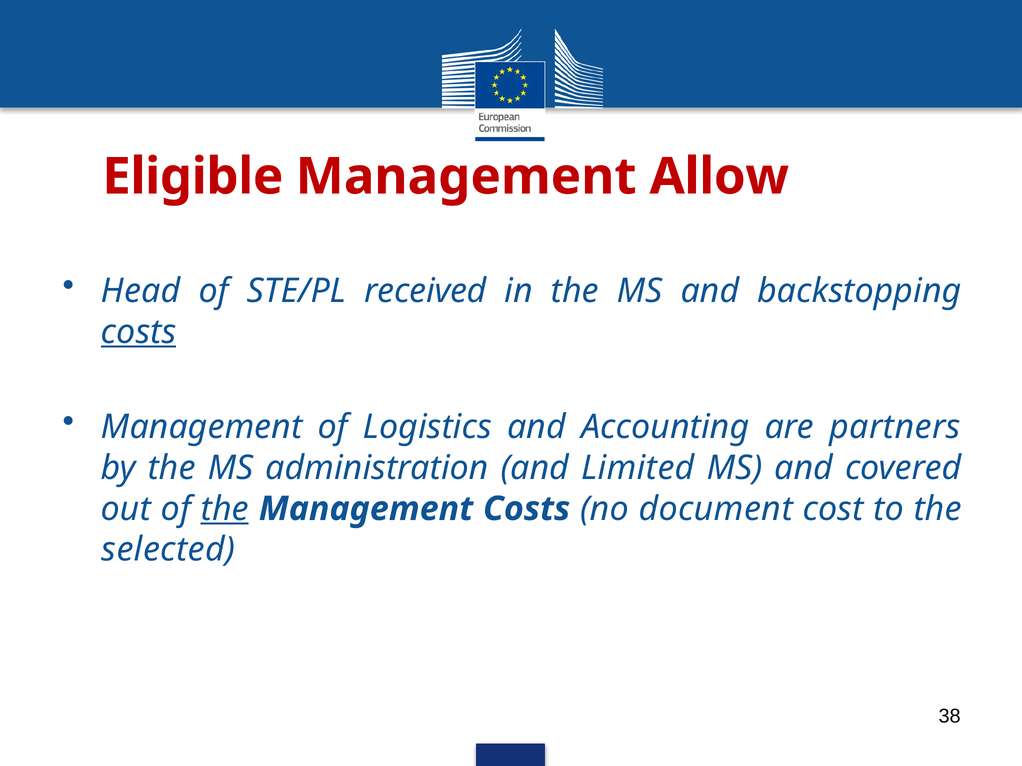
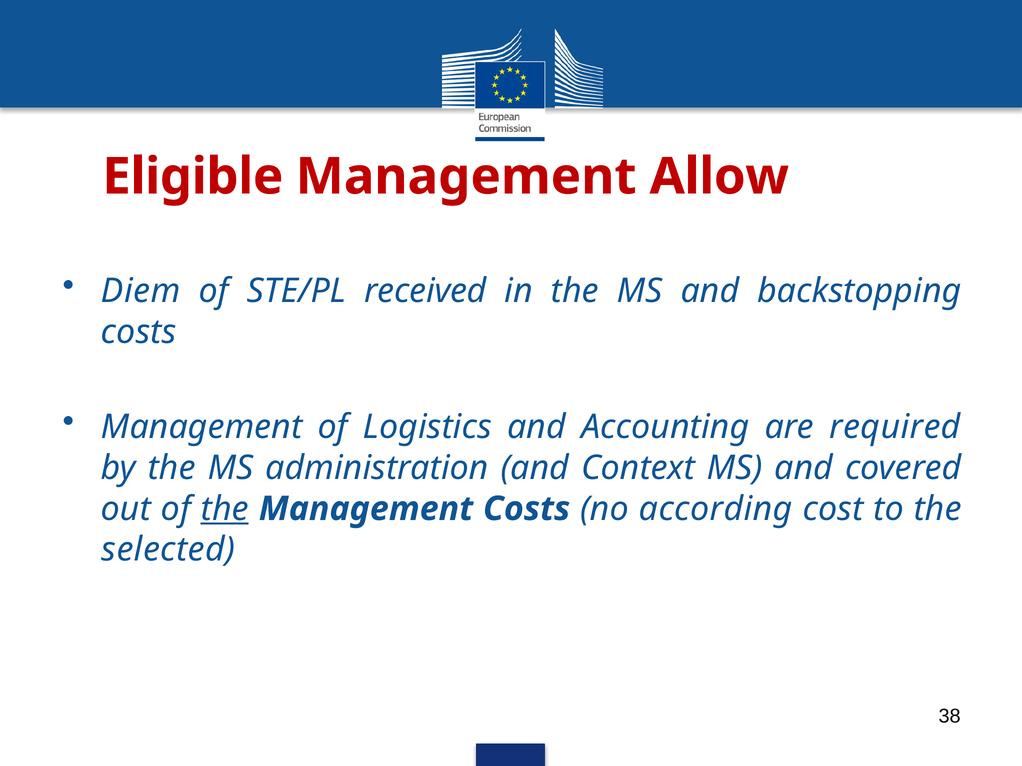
Head: Head -> Diem
costs at (139, 332) underline: present -> none
partners: partners -> required
Limited: Limited -> Context
document: document -> according
